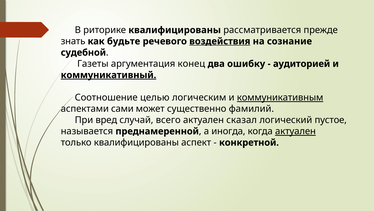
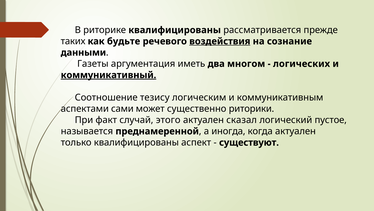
знать: знать -> таких
судебной: судебной -> данными
конец: конец -> иметь
ошибку: ошибку -> многом
аудиторией: аудиторией -> логических
целью: целью -> тезису
коммуникативным underline: present -> none
фамилий: фамилий -> риторики
вред: вред -> факт
всего: всего -> этого
актуален at (295, 131) underline: present -> none
конкретной: конкретной -> существуют
